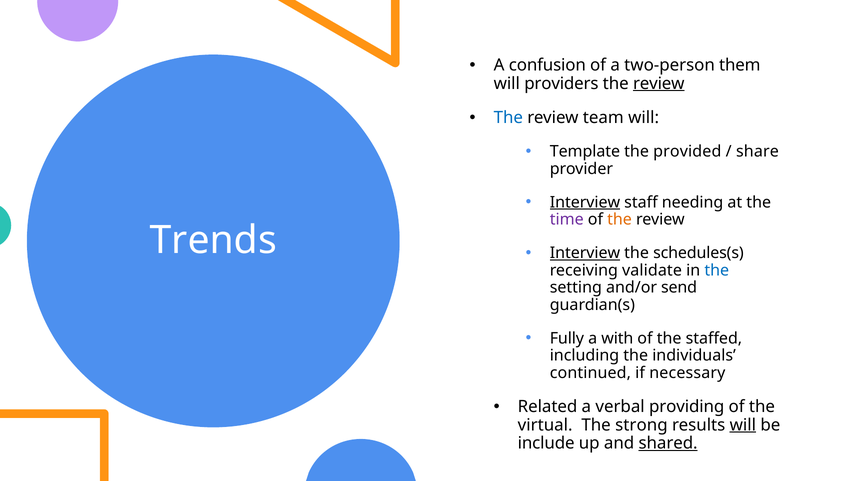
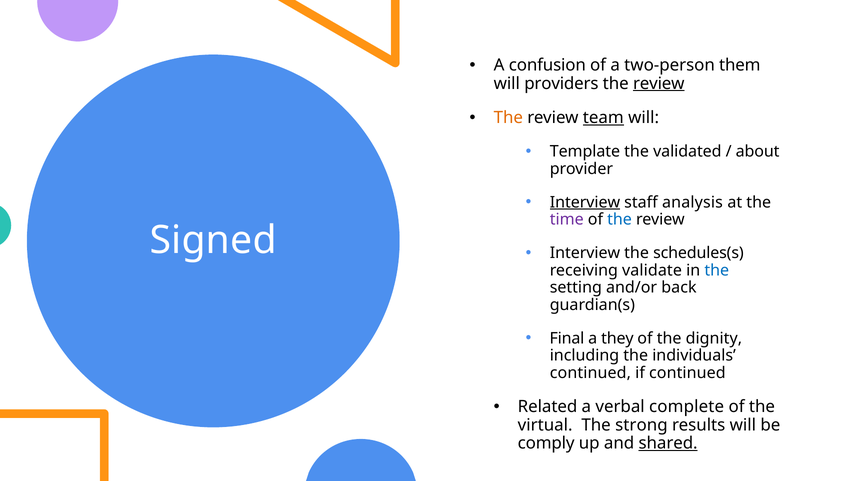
The at (508, 118) colour: blue -> orange
team underline: none -> present
provided: provided -> validated
share: share -> about
needing: needing -> analysis
the at (620, 220) colour: orange -> blue
Trends: Trends -> Signed
Interview at (585, 253) underline: present -> none
send: send -> back
Fully: Fully -> Final
with: with -> they
staffed: staffed -> dignity
if necessary: necessary -> continued
providing: providing -> complete
will at (743, 425) underline: present -> none
include: include -> comply
